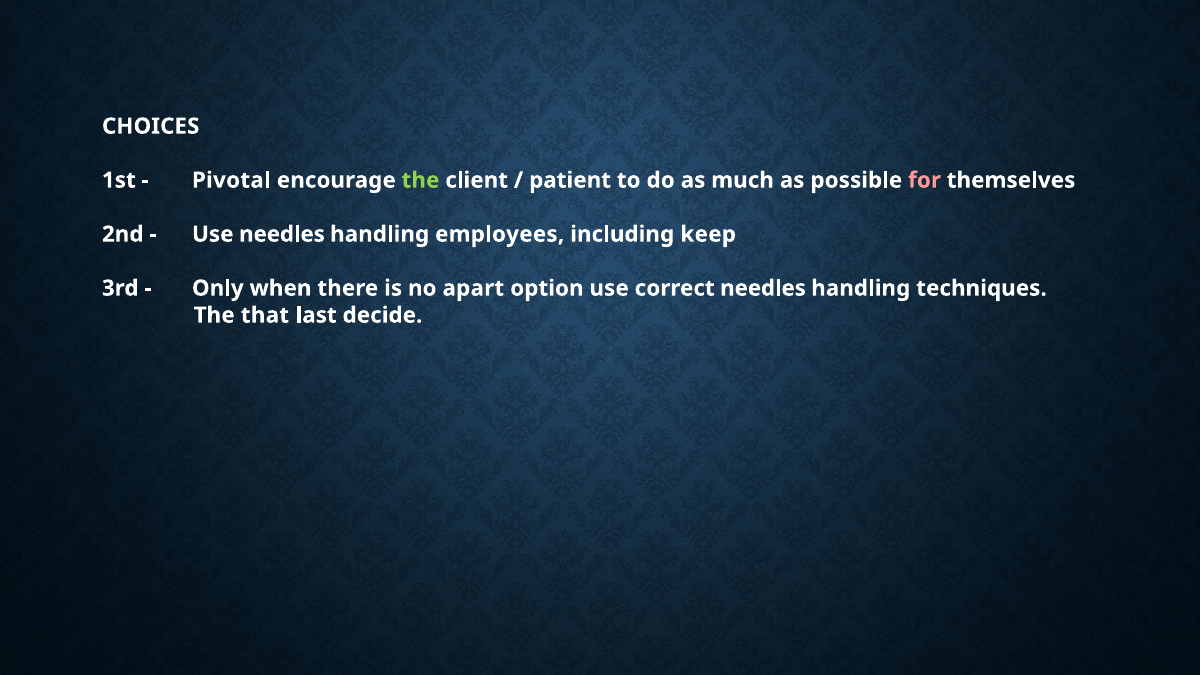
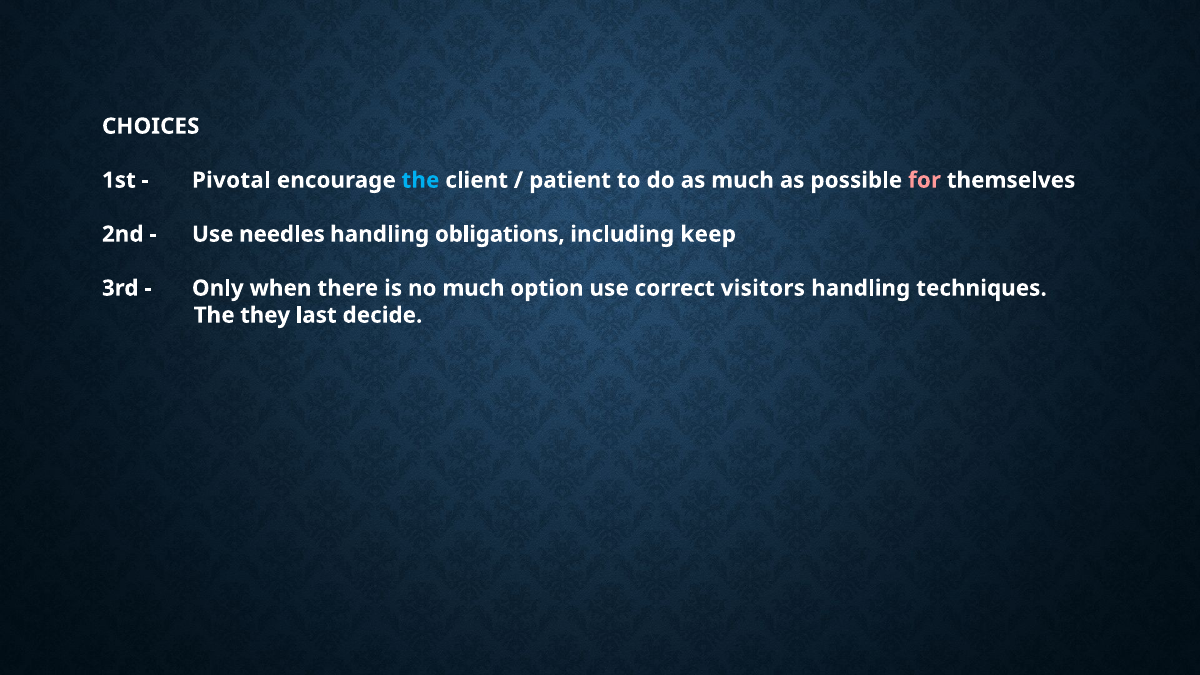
the at (420, 180) colour: light green -> light blue
employees: employees -> obligations
no apart: apart -> much
correct needles: needles -> visitors
that: that -> they
